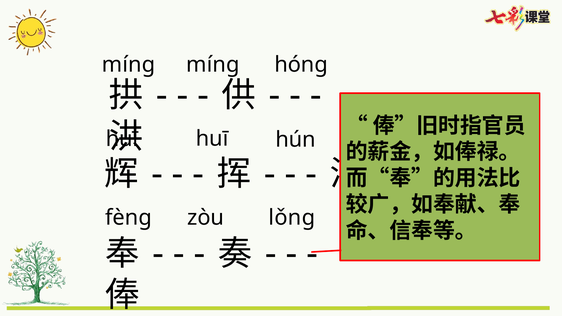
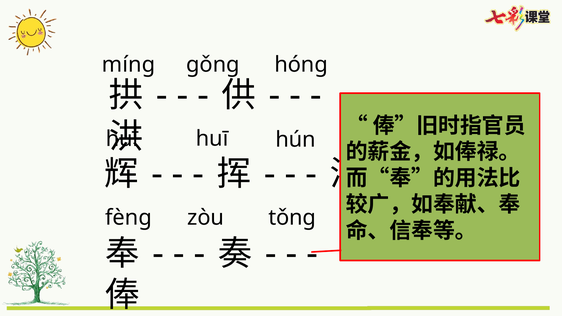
míng at (213, 65): míng -> gǒng
lǒng: lǒng -> tǒng
